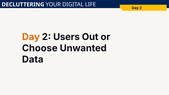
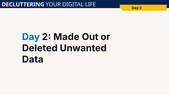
Day at (31, 37) colour: orange -> blue
Users: Users -> Made
Choose: Choose -> Deleted
